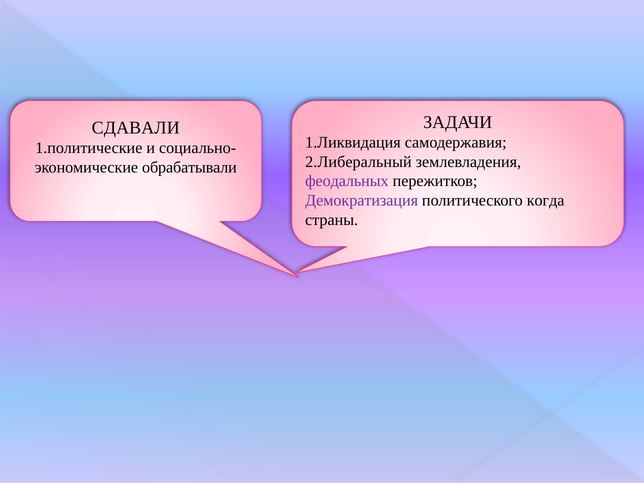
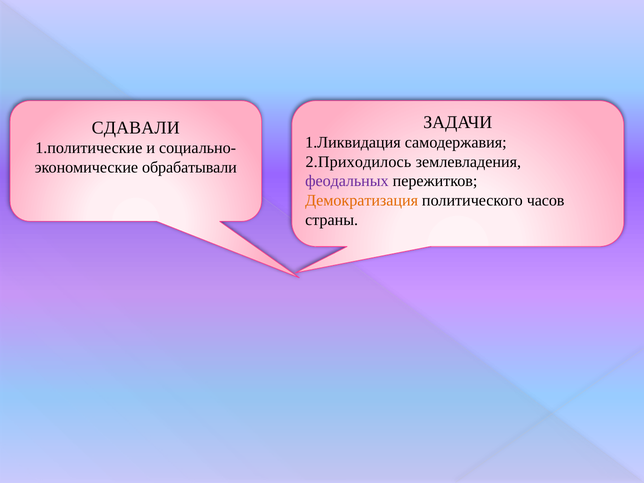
2.Либеральный: 2.Либеральный -> 2.Приходилось
Демократизация colour: purple -> orange
когда: когда -> часов
